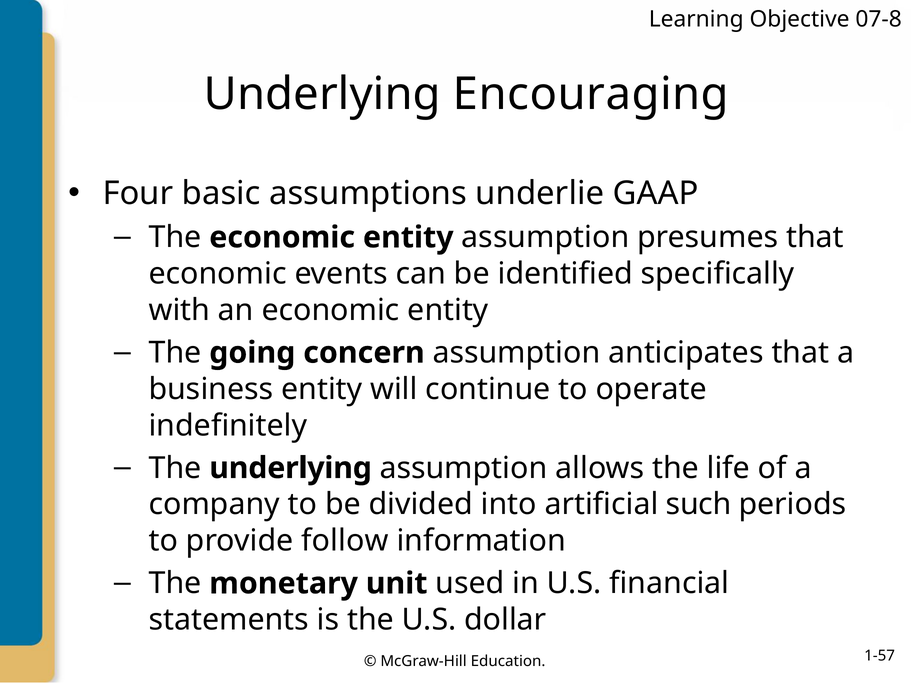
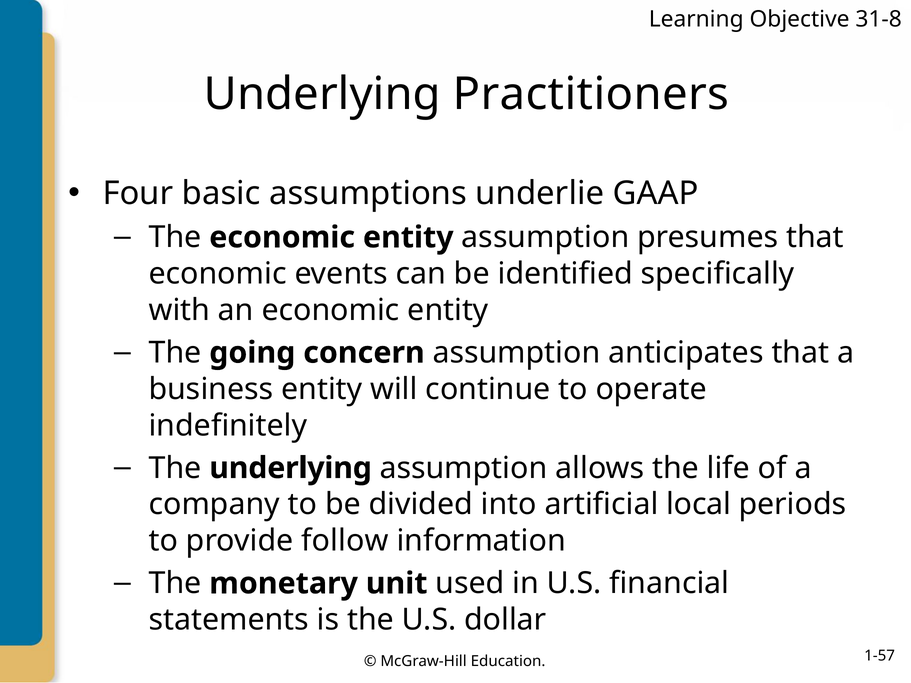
07-8: 07-8 -> 31-8
Encouraging: Encouraging -> Practitioners
such: such -> local
